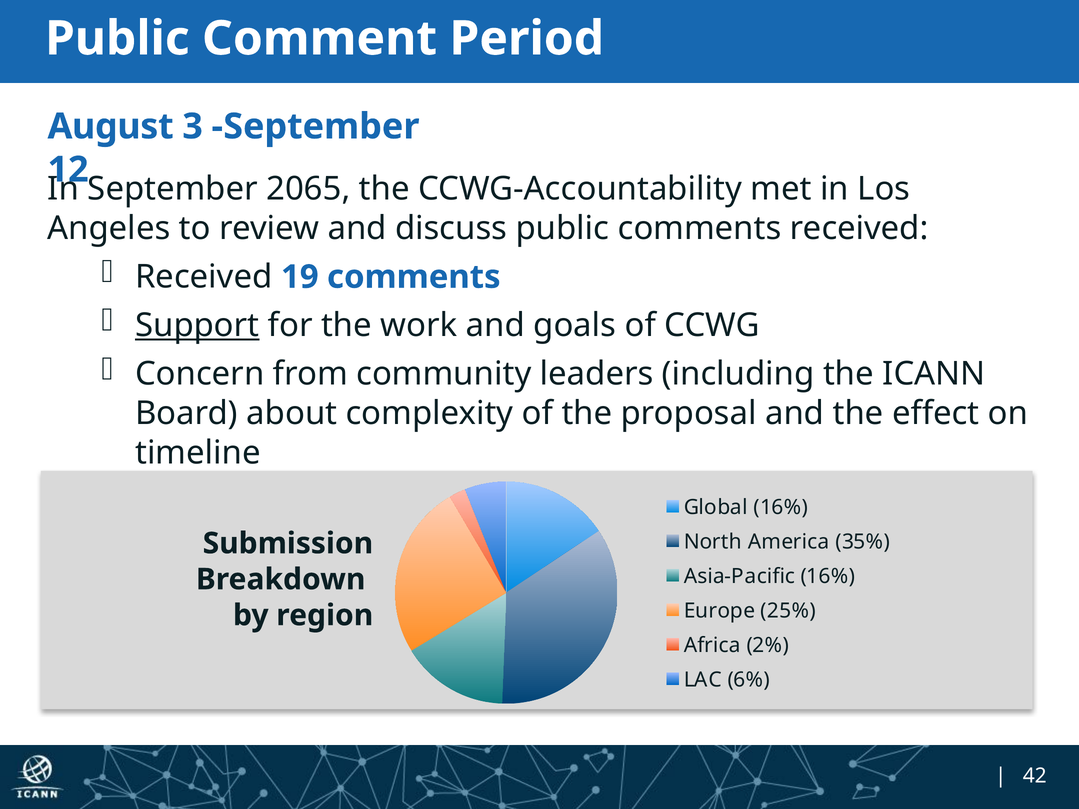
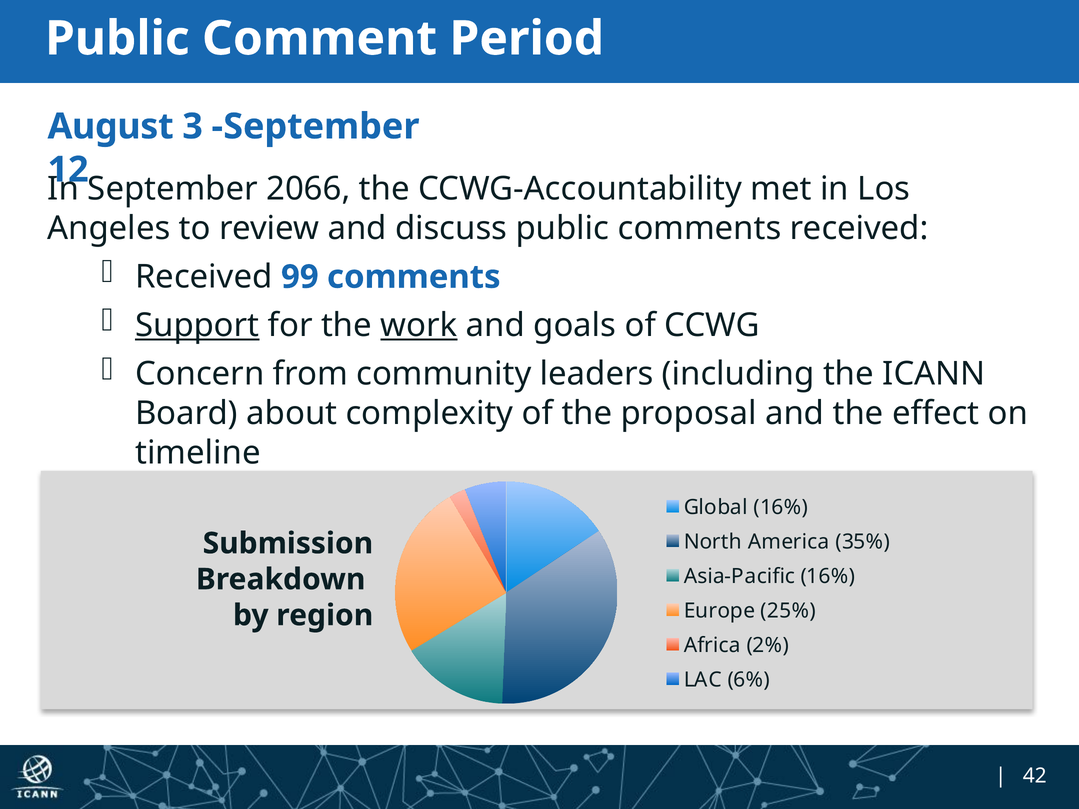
2065: 2065 -> 2066
19: 19 -> 99
work underline: none -> present
